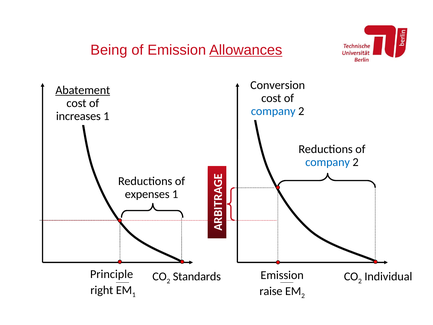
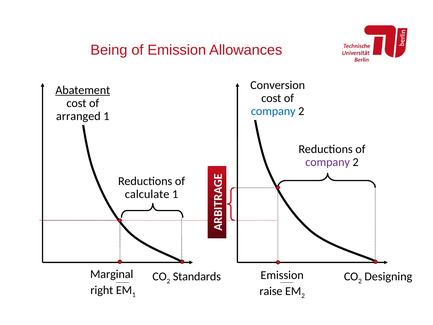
Allowances underline: present -> none
increases: increases -> arranged
company at (328, 162) colour: blue -> purple
expenses: expenses -> calculate
Principle: Principle -> Marginal
Individual: Individual -> Designing
